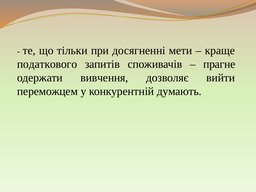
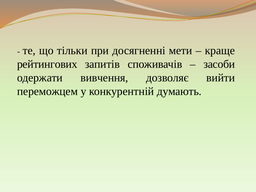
податкового: податкового -> рейтингових
прагне: прагне -> засоби
